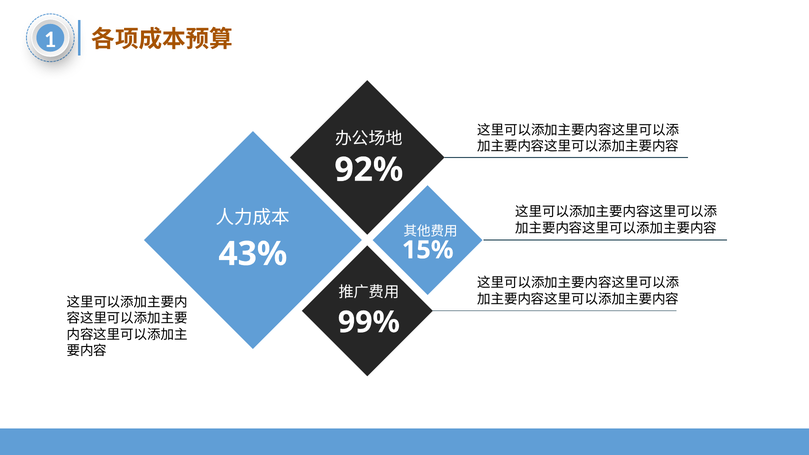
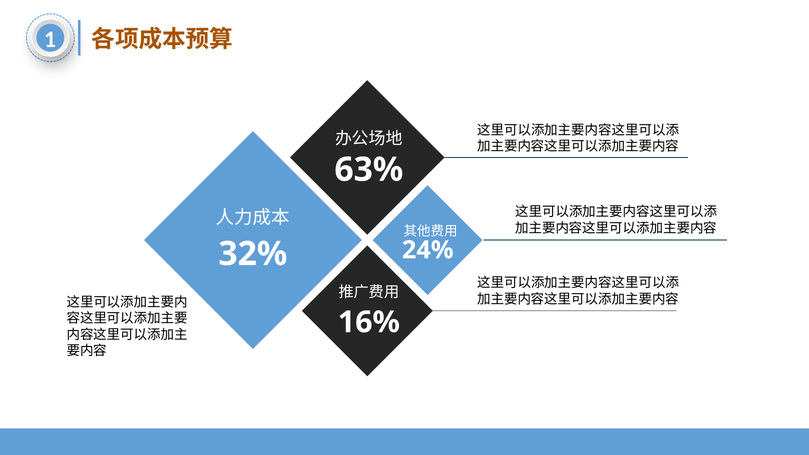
92%: 92% -> 63%
15%: 15% -> 24%
43%: 43% -> 32%
99%: 99% -> 16%
